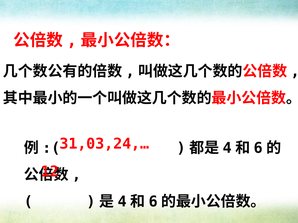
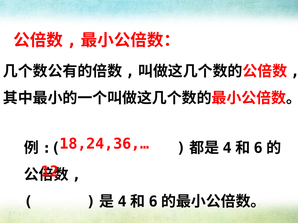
31,03,24,…: 31,03,24,… -> 18,24,36,…
